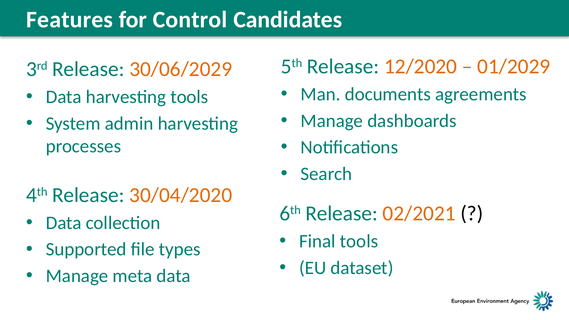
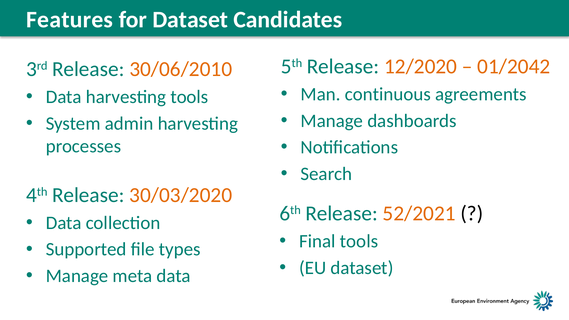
for Control: Control -> Dataset
01/2029: 01/2029 -> 01/2042
30/06/2029: 30/06/2029 -> 30/06/2010
documents: documents -> continuous
30/04/2020: 30/04/2020 -> 30/03/2020
02/2021: 02/2021 -> 52/2021
